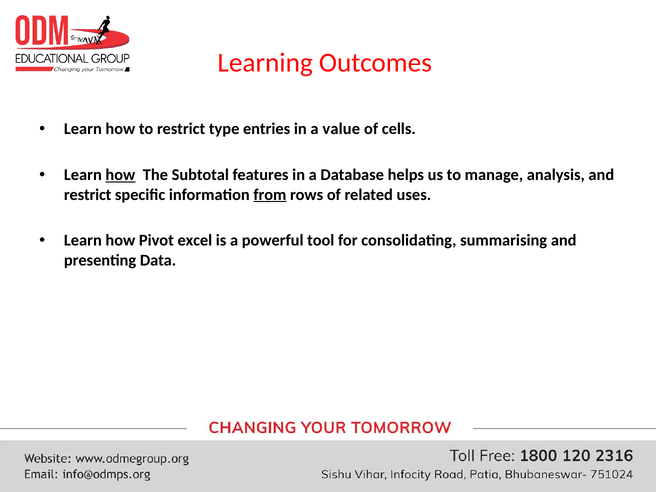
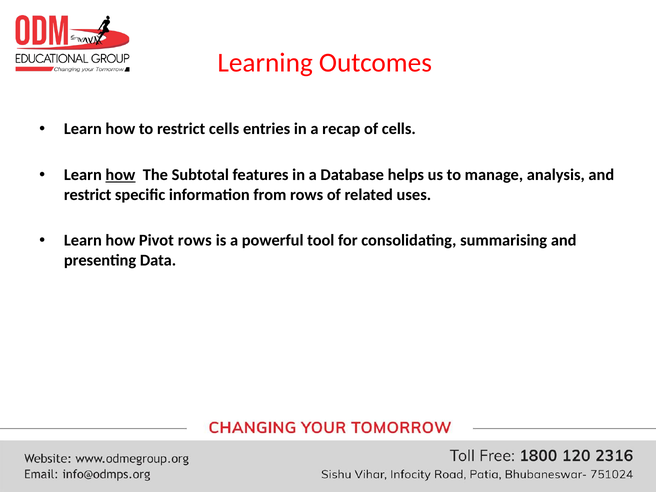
restrict type: type -> cells
value: value -> recap
from underline: present -> none
Pivot excel: excel -> rows
